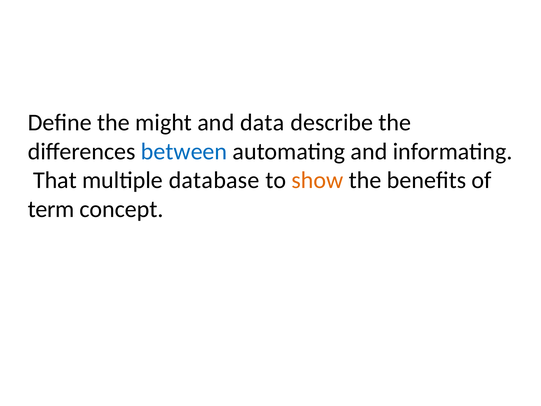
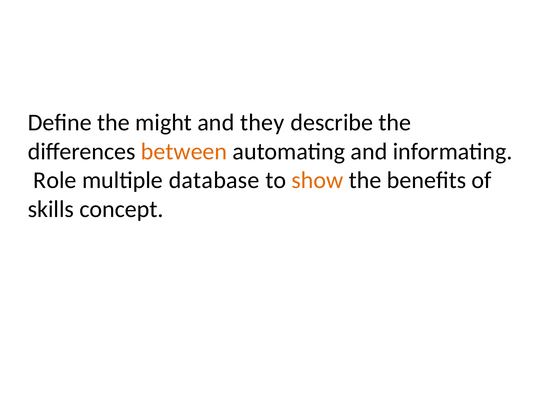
data: data -> they
between colour: blue -> orange
That: That -> Role
term: term -> skills
